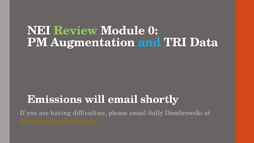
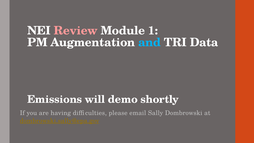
Review colour: light green -> pink
0: 0 -> 1
will email: email -> demo
